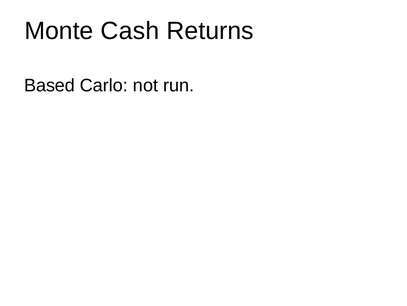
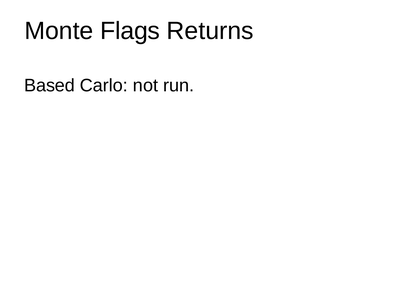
Cash: Cash -> Flags
